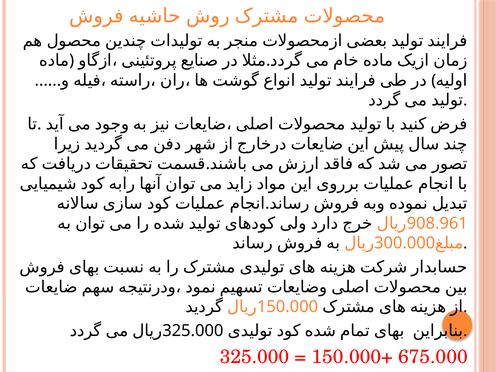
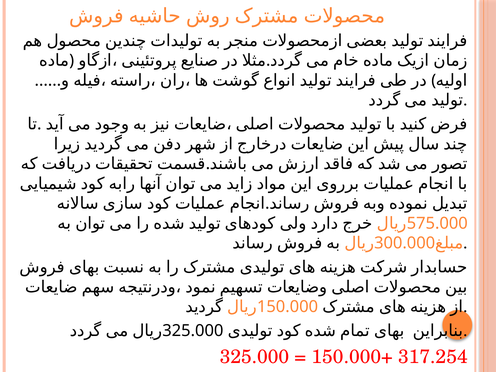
908.961: 908.961 -> 575.000
675.000: 675.000 -> 317.254
